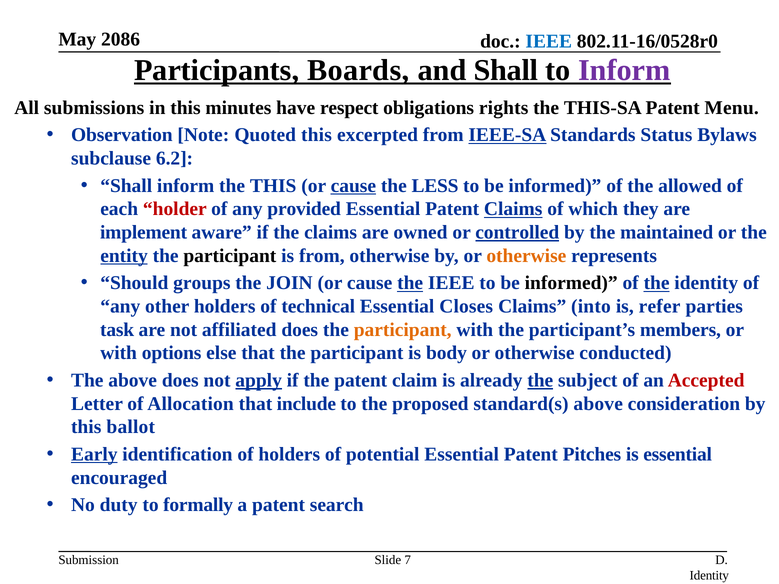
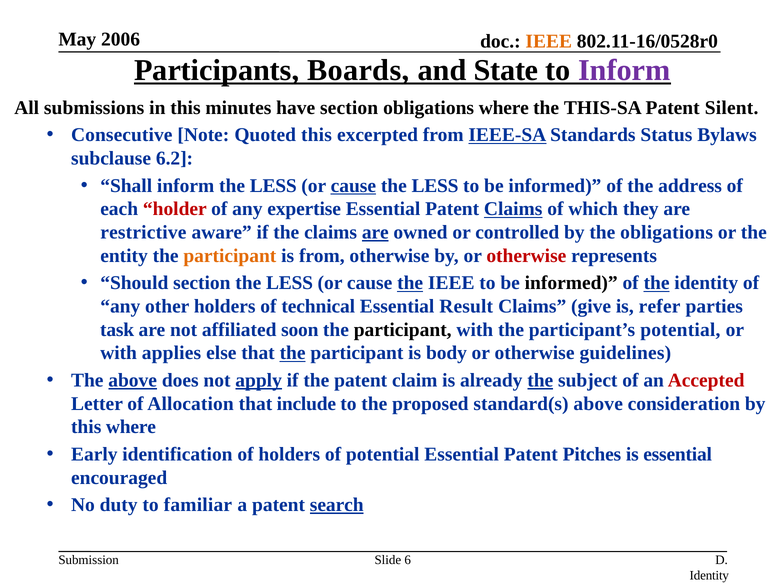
2086: 2086 -> 2006
IEEE at (549, 42) colour: blue -> orange
and Shall: Shall -> State
have respect: respect -> section
obligations rights: rights -> where
Menu: Menu -> Silent
Observation: Observation -> Consecutive
inform the THIS: THIS -> LESS
allowed: allowed -> address
provided: provided -> expertise
implement: implement -> restrictive
are at (375, 232) underline: none -> present
controlled underline: present -> none
the maintained: maintained -> obligations
entity underline: present -> none
participant at (230, 256) colour: black -> orange
otherwise at (526, 256) colour: orange -> red
Should groups: groups -> section
JOIN at (289, 283): JOIN -> LESS
Closes: Closes -> Result
into: into -> give
affiliated does: does -> soon
participant at (403, 330) colour: orange -> black
participant’s members: members -> potential
options: options -> applies
the at (293, 353) underline: none -> present
conducted: conducted -> guidelines
above at (133, 380) underline: none -> present
this ballot: ballot -> where
Early underline: present -> none
formally: formally -> familiar
search underline: none -> present
7: 7 -> 6
